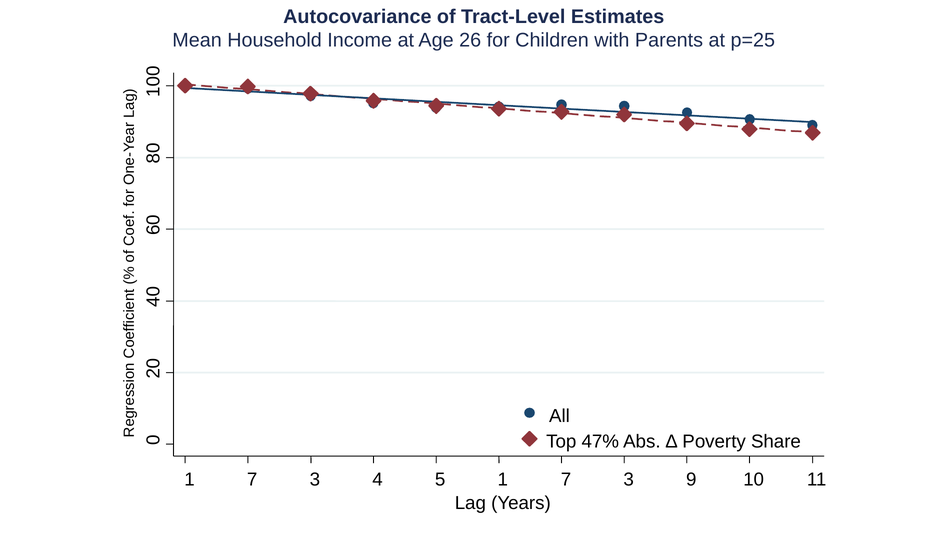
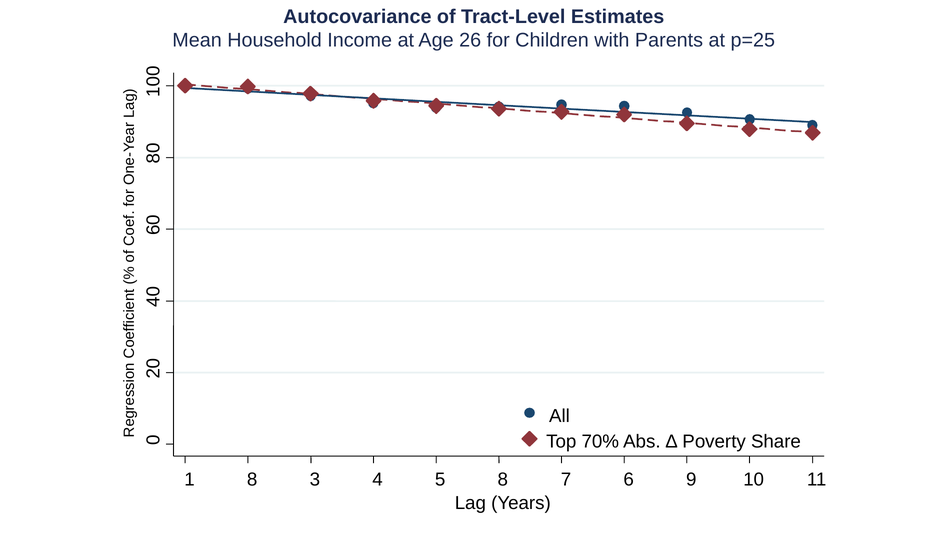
47%: 47% -> 70%
7 at (252, 480): 7 -> 8
5 1: 1 -> 8
3 at (629, 480): 3 -> 6
